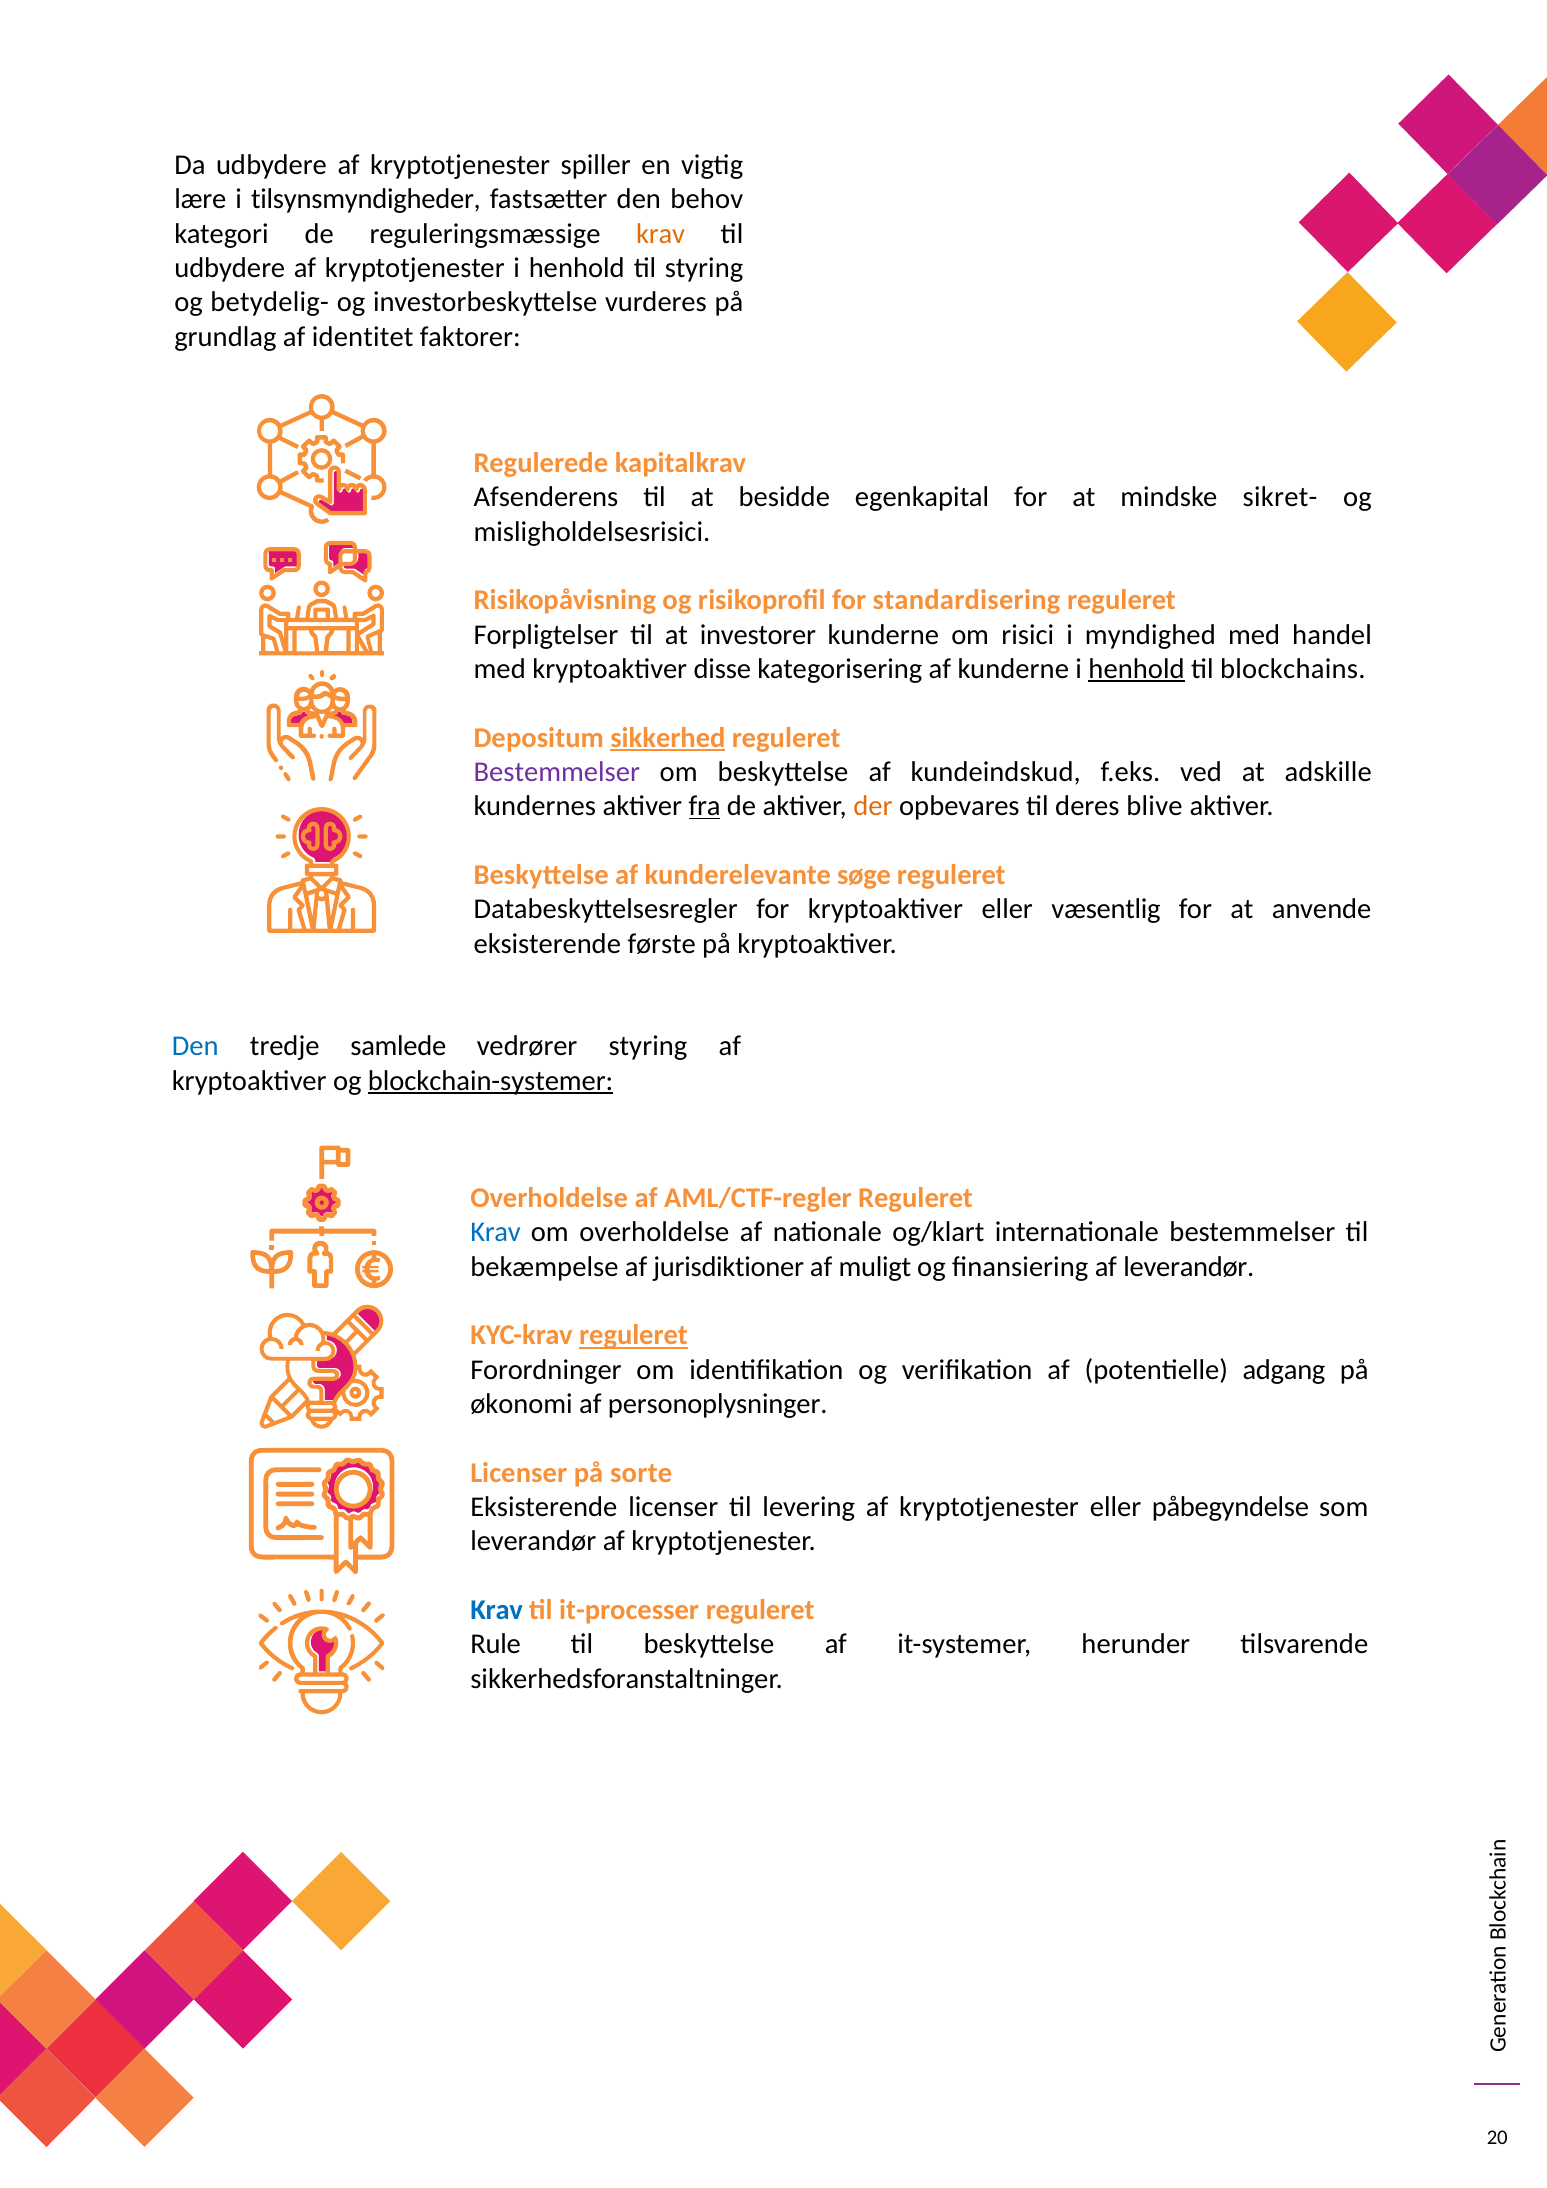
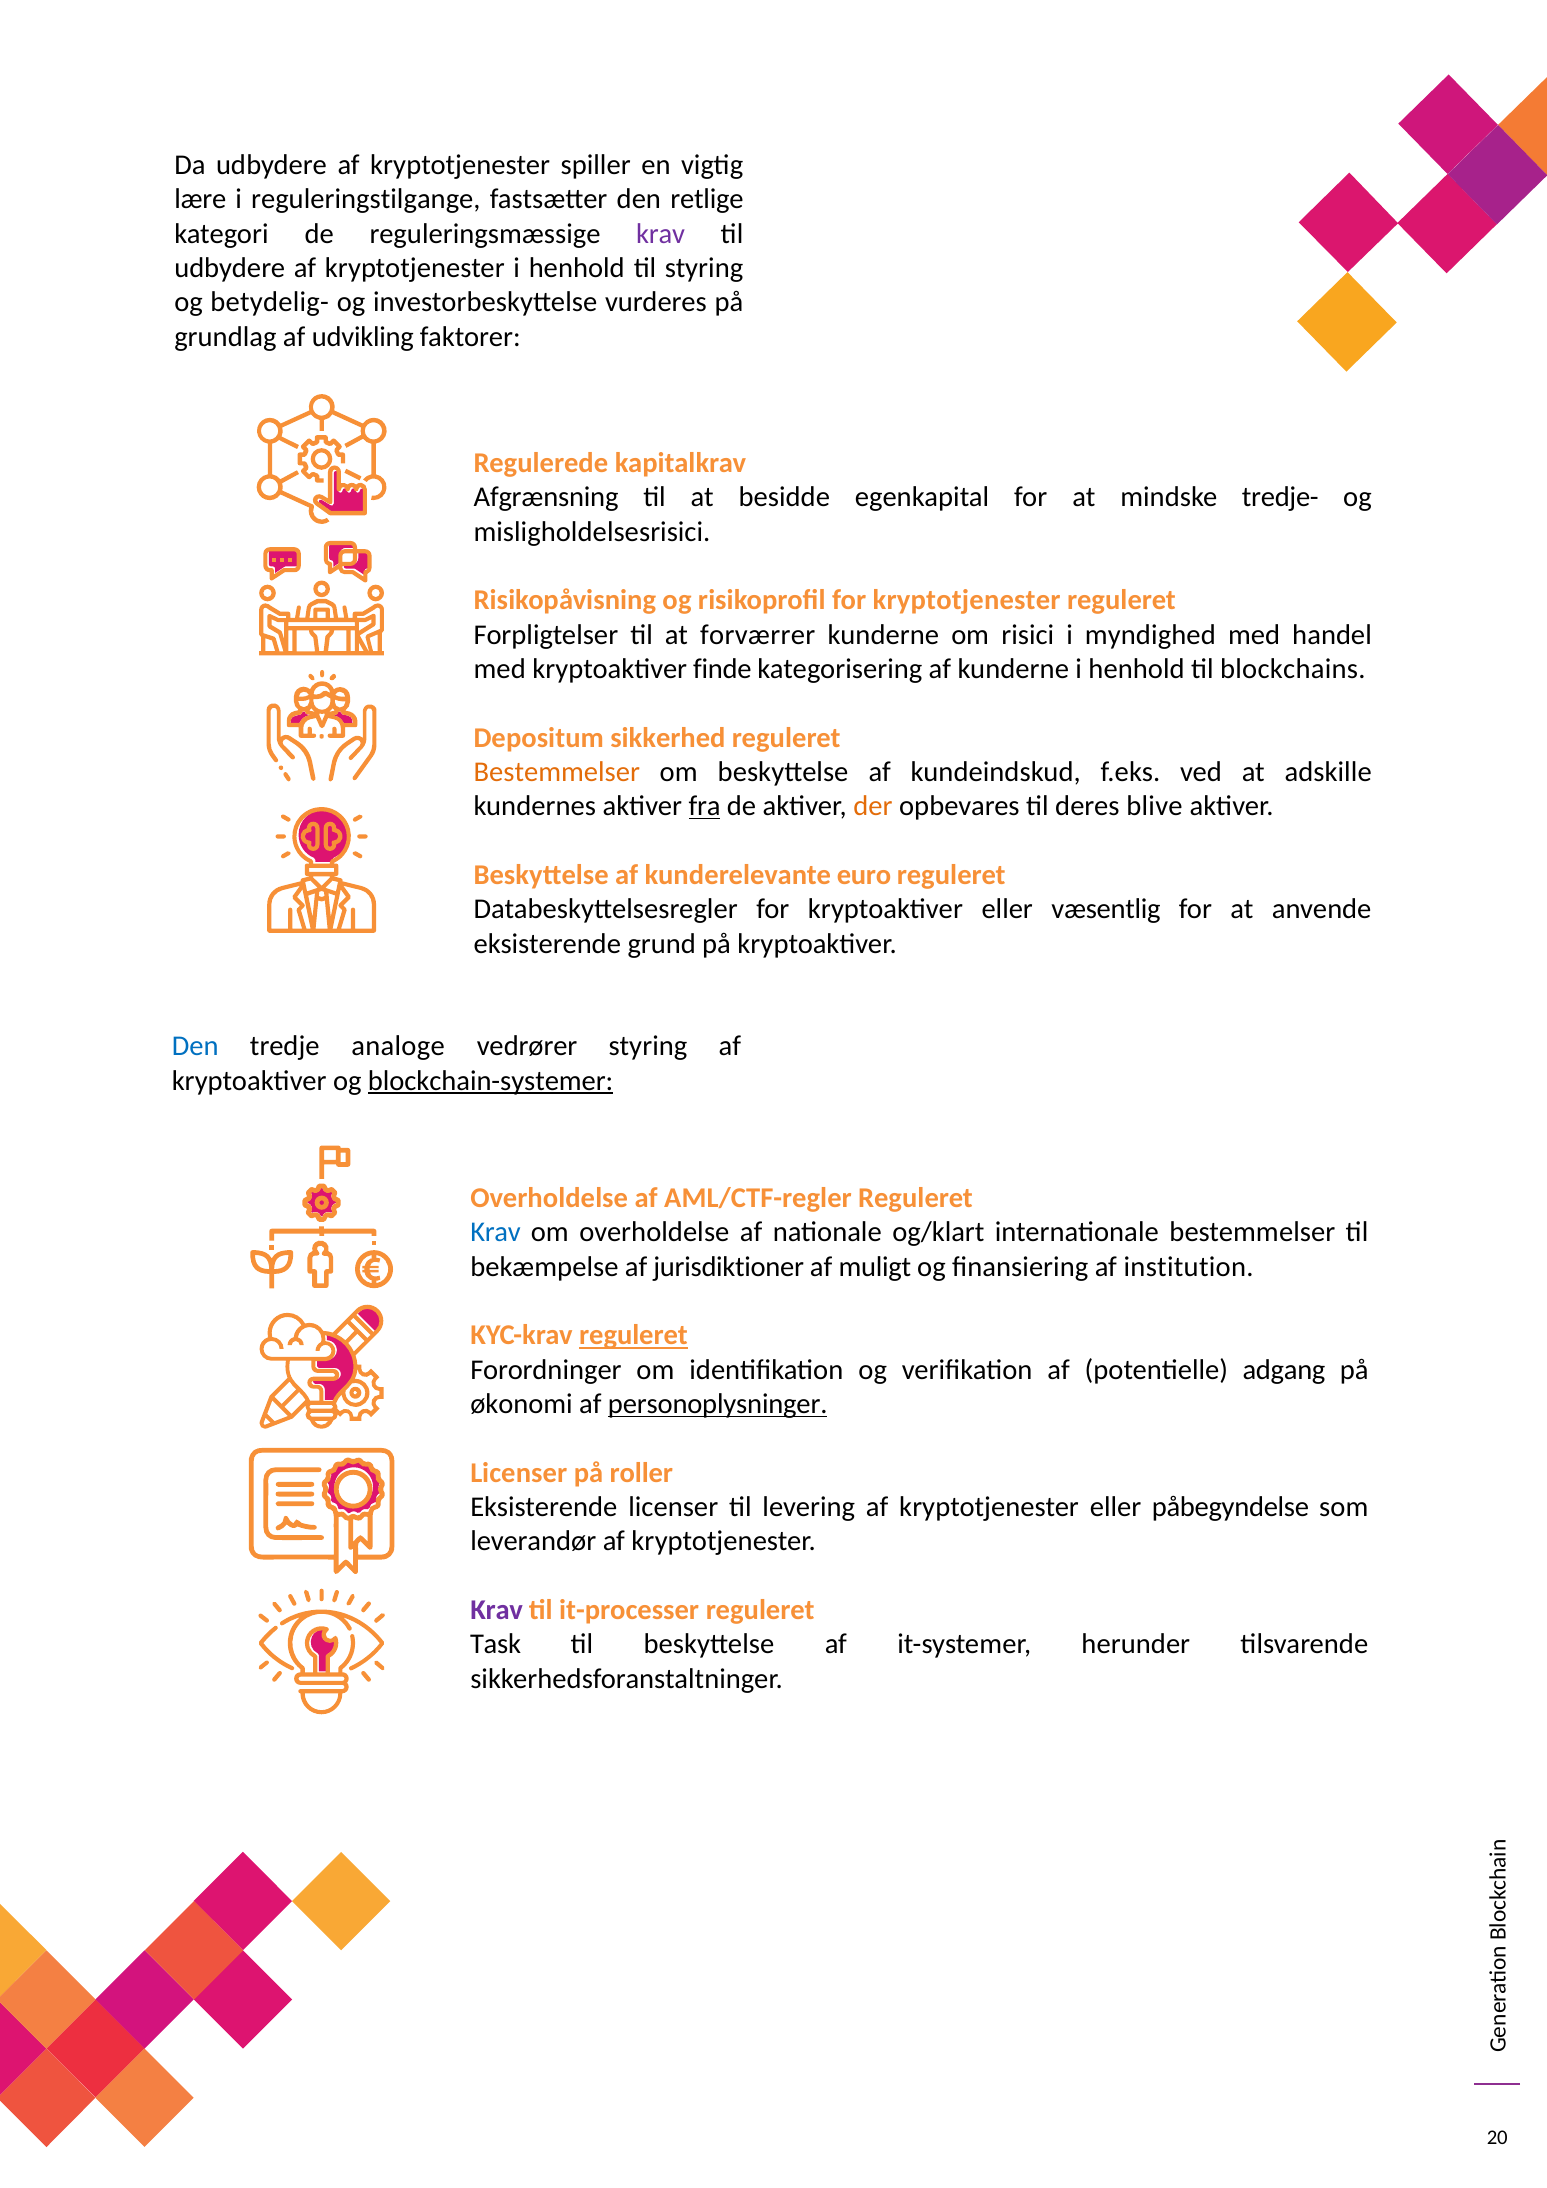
tilsynsmyndigheder: tilsynsmyndigheder -> reguleringstilgange
behov: behov -> retlige
krav at (661, 234) colour: orange -> purple
identitet: identitet -> udvikling
Afsenderens: Afsenderens -> Afgrænsning
sikret-: sikret- -> tredje-
for standardisering: standardisering -> kryptotjenester
investorer: investorer -> forværrer
disse: disse -> finde
henhold at (1137, 669) underline: present -> none
sikkerhed underline: present -> none
Bestemmelser at (557, 772) colour: purple -> orange
søge: søge -> euro
første: første -> grund
samlede: samlede -> analoge
af leverandør: leverandør -> institution
personoplysninger underline: none -> present
sorte: sorte -> roller
Krav at (497, 1610) colour: blue -> purple
Rule: Rule -> Task
